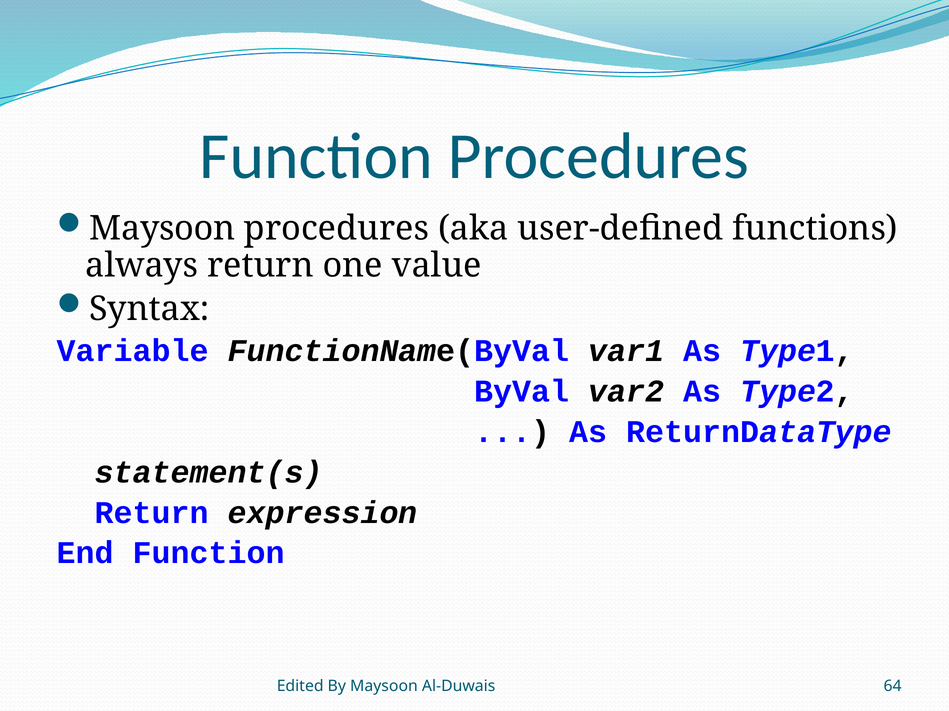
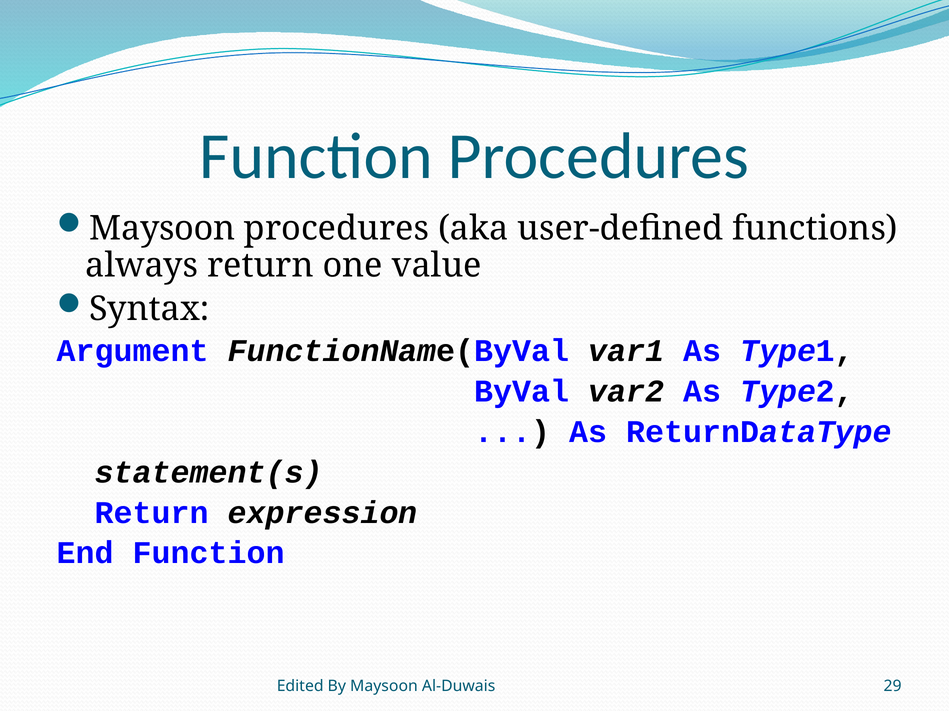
Variable: Variable -> Argument
64: 64 -> 29
